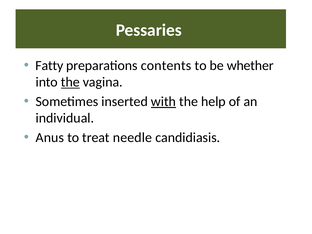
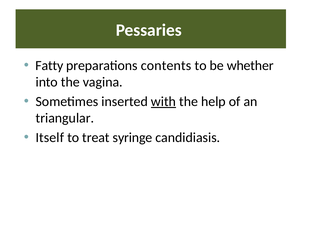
the at (70, 82) underline: present -> none
individual: individual -> triangular
Anus: Anus -> Itself
needle: needle -> syringe
